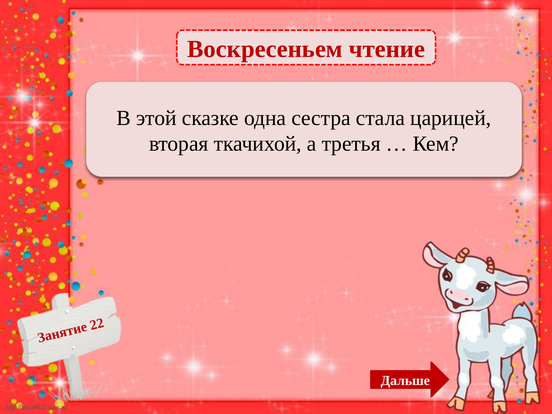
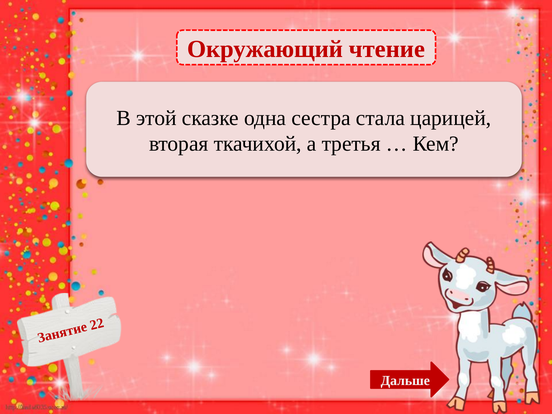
Воскресеньем: Воскресеньем -> Окружающий
